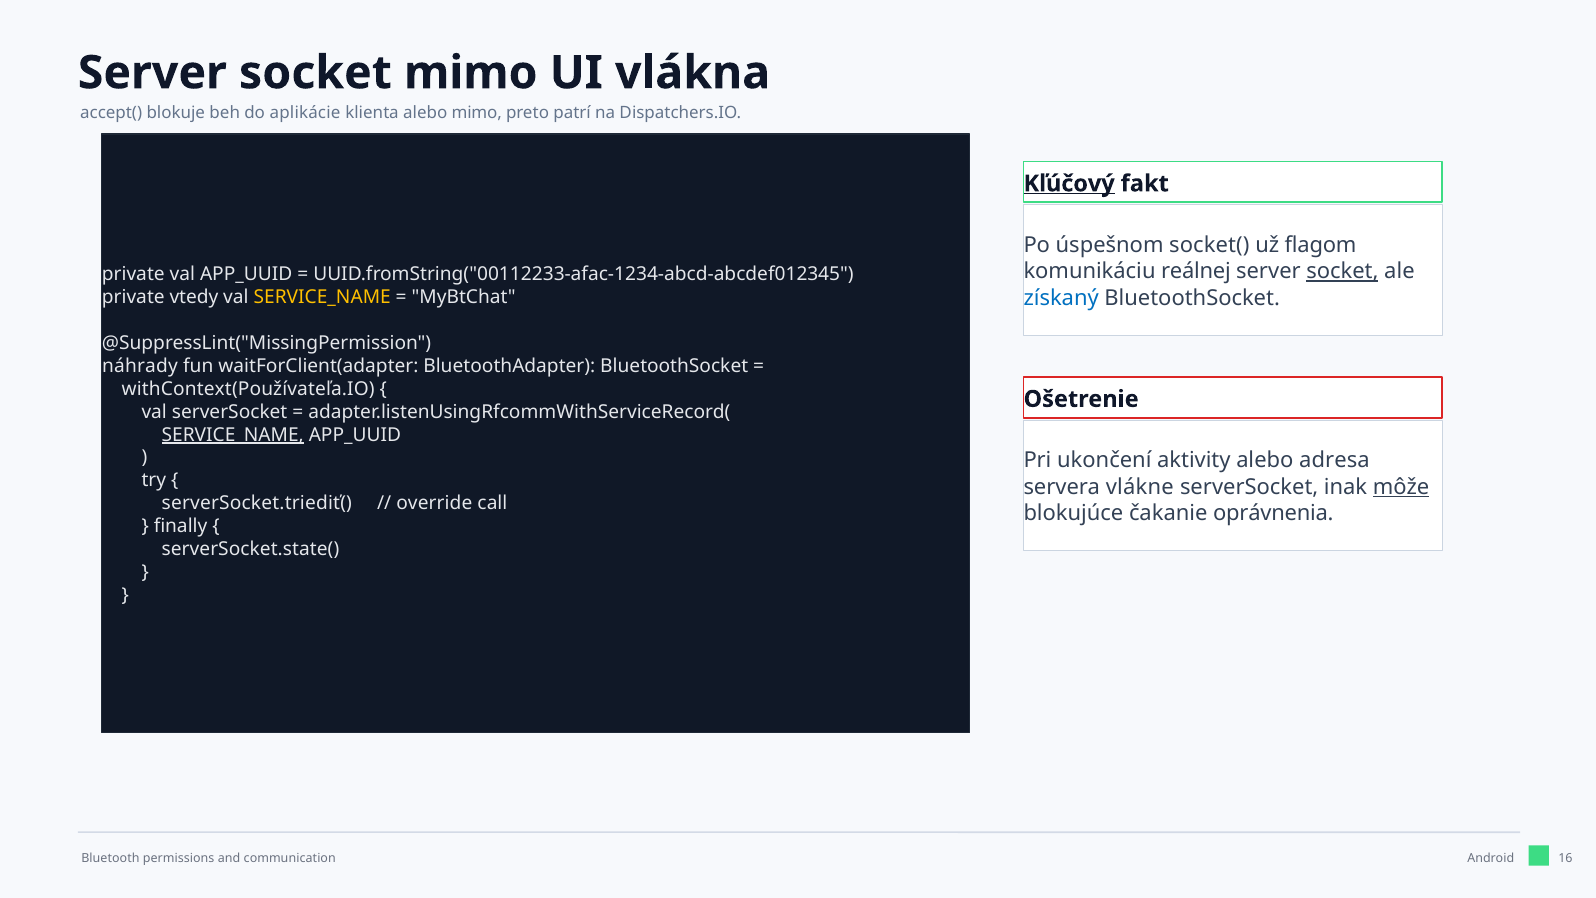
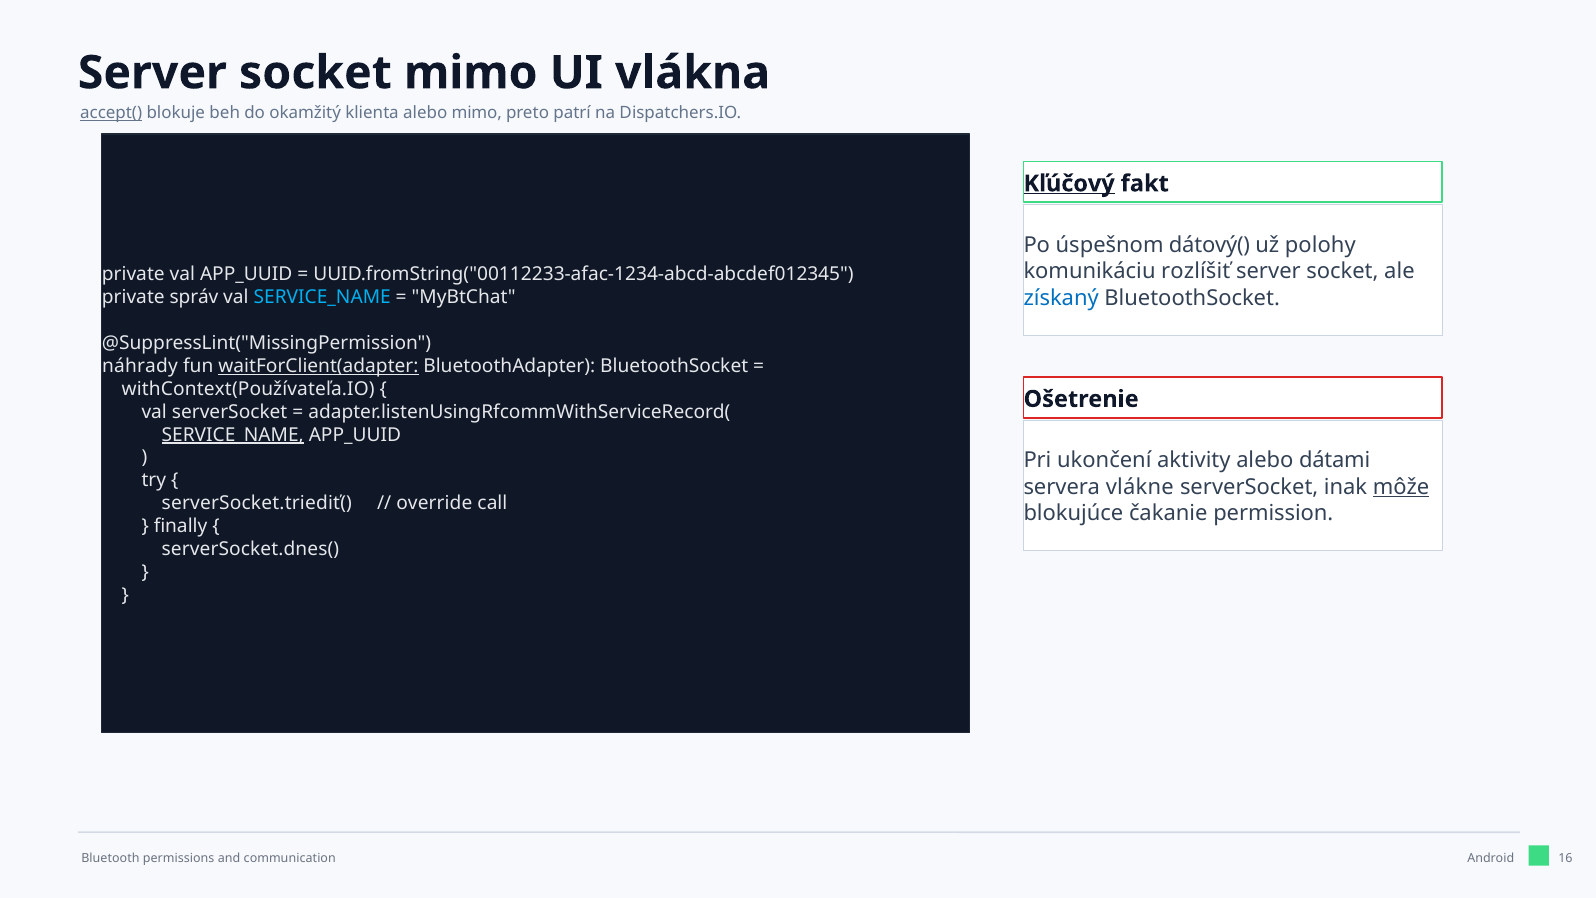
accept( underline: none -> present
aplikácie: aplikácie -> okamžitý
socket(: socket( -> dátový(
flagom: flagom -> polohy
reálnej: reálnej -> rozlíšiť
socket at (1342, 271) underline: present -> none
vtedy: vtedy -> správ
SERVICE_NAME at (322, 297) colour: yellow -> light blue
waitForClient(adapter underline: none -> present
adresa: adresa -> dátami
oprávnenia: oprávnenia -> permission
serverSocket.state(: serverSocket.state( -> serverSocket.dnes(
